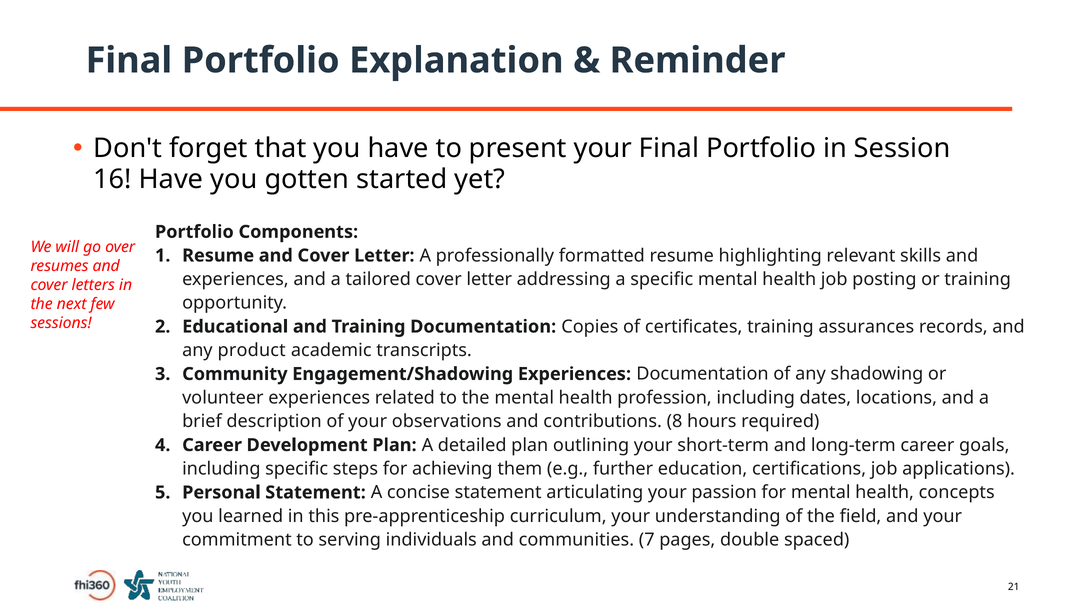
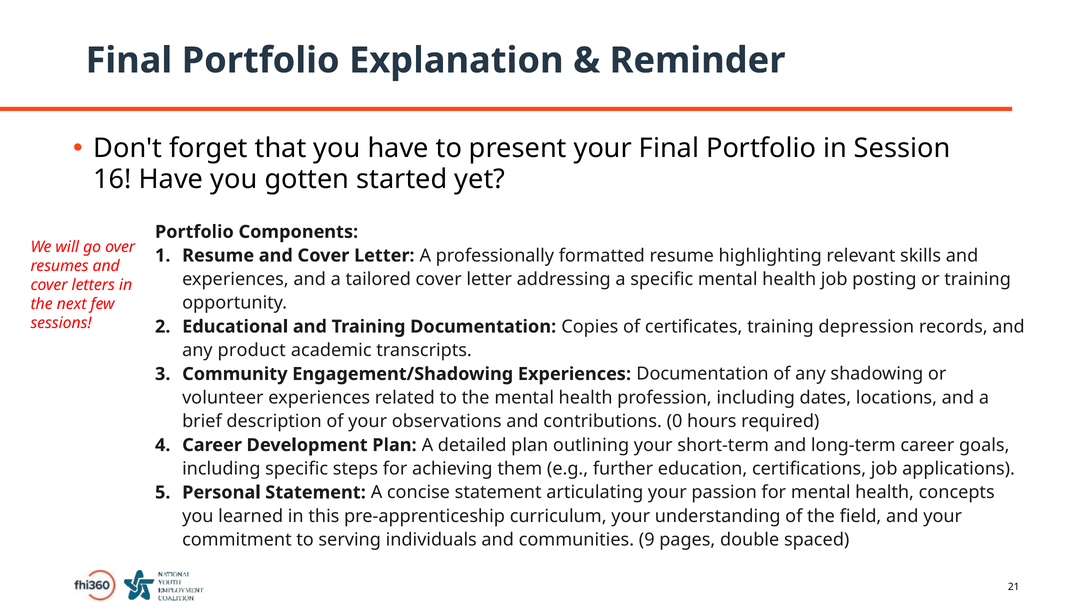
assurances: assurances -> depression
8: 8 -> 0
7: 7 -> 9
